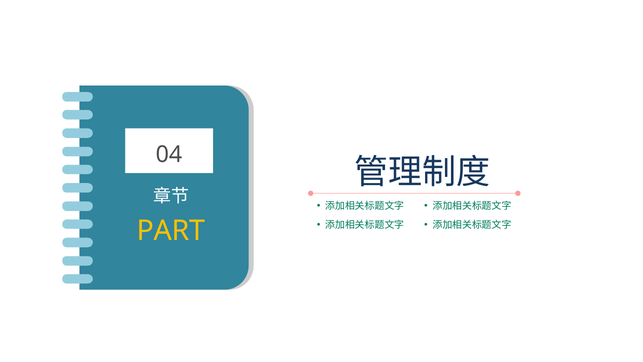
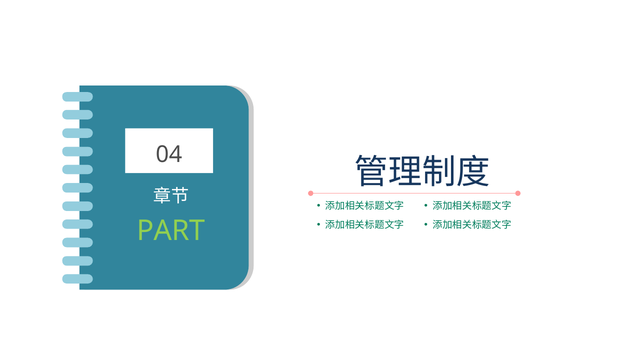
PART colour: yellow -> light green
